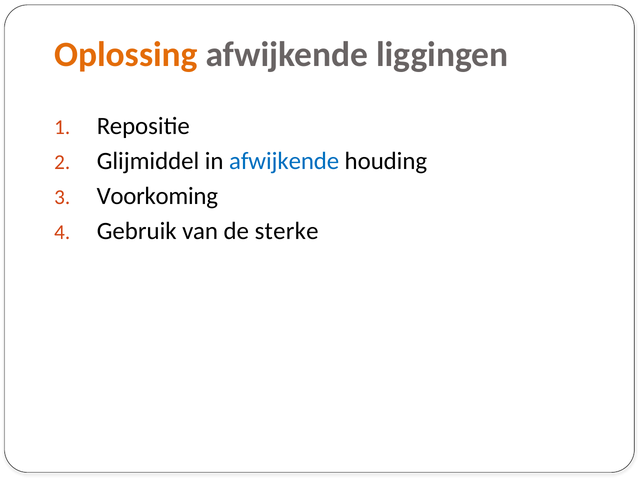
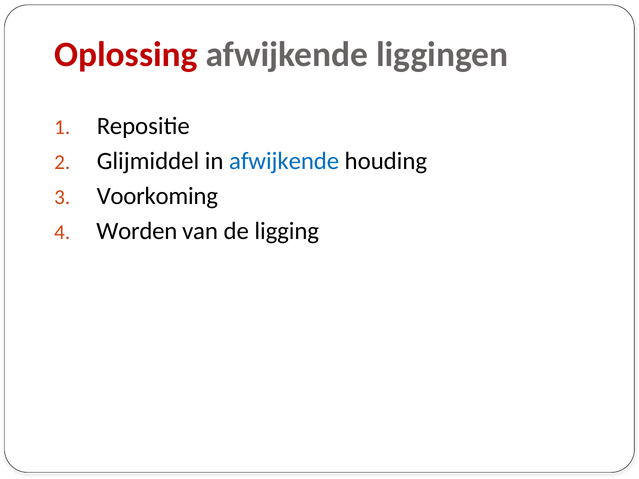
Oplossing colour: orange -> red
Gebruik: Gebruik -> Worden
sterke: sterke -> ligging
